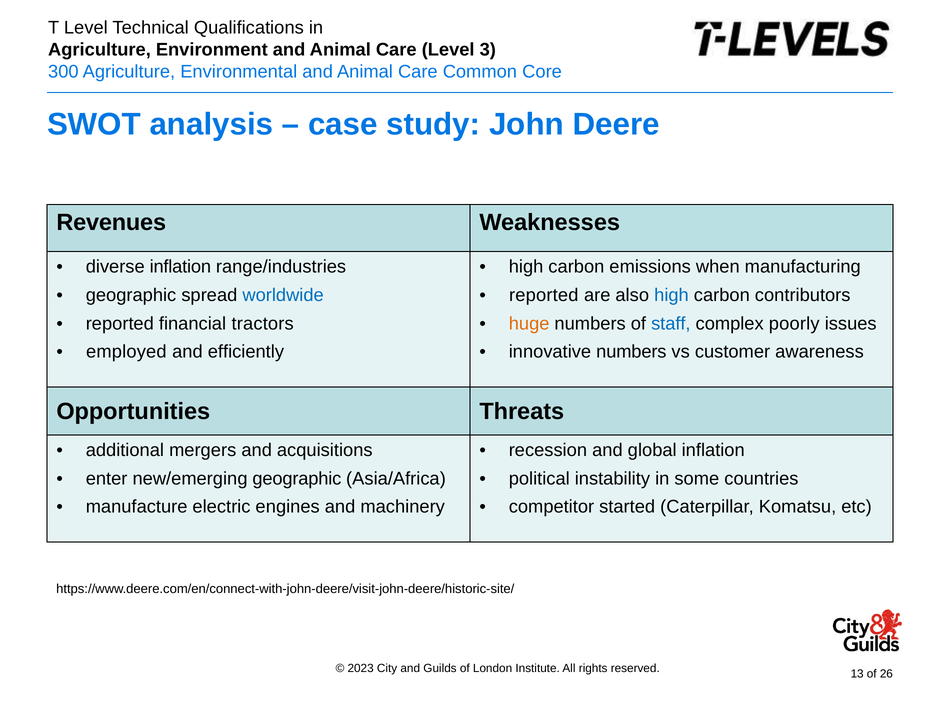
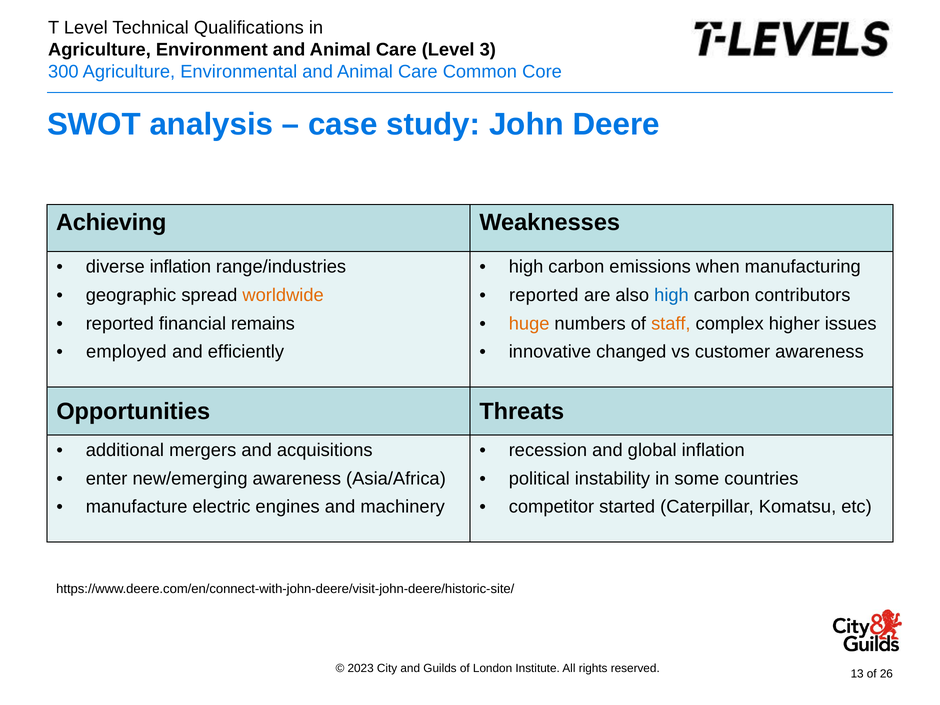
Revenues: Revenues -> Achieving
worldwide colour: blue -> orange
tractors: tractors -> remains
staff colour: blue -> orange
poorly: poorly -> higher
innovative numbers: numbers -> changed
new/emerging geographic: geographic -> awareness
